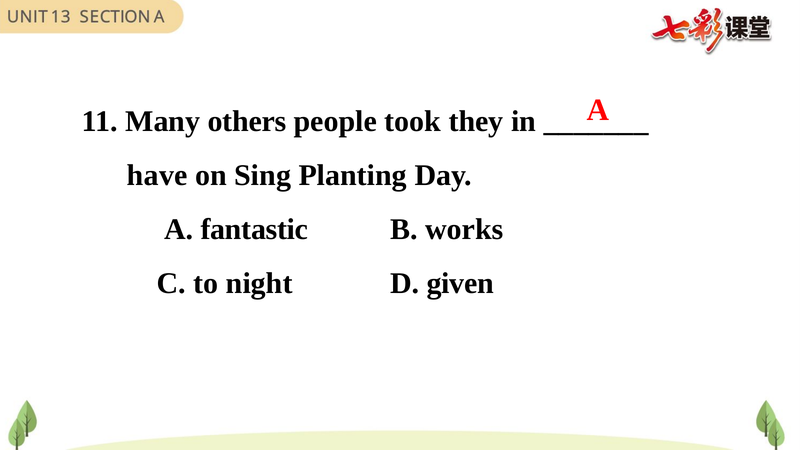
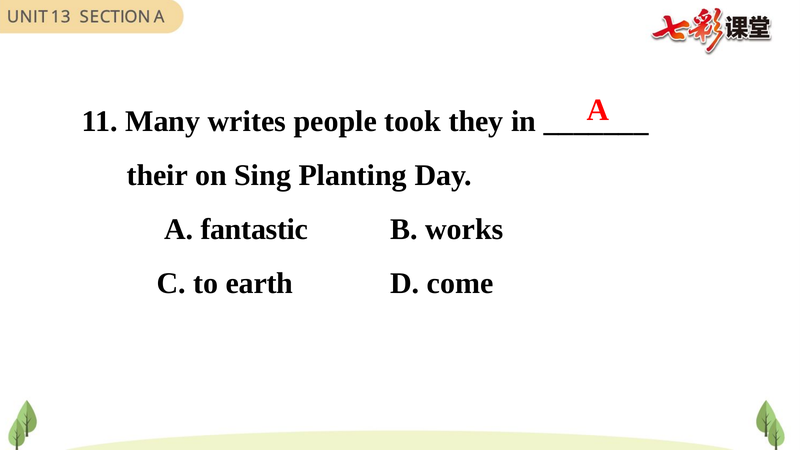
others: others -> writes
have: have -> their
night: night -> earth
given: given -> come
